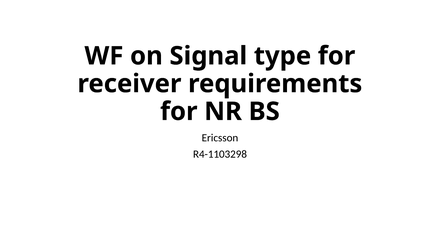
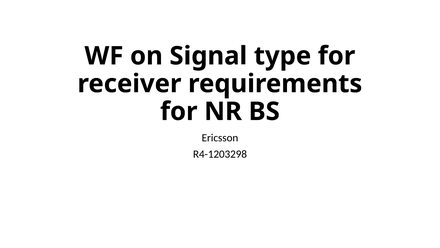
R4-1103298: R4-1103298 -> R4-1203298
